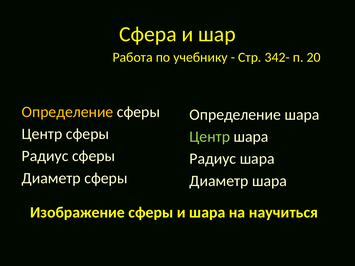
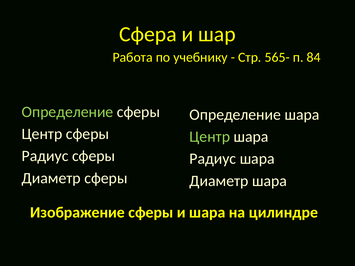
342-: 342- -> 565-
20: 20 -> 84
Определение at (68, 112) colour: yellow -> light green
научиться: научиться -> цилиндре
